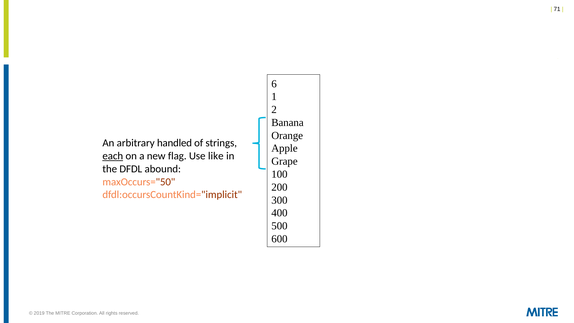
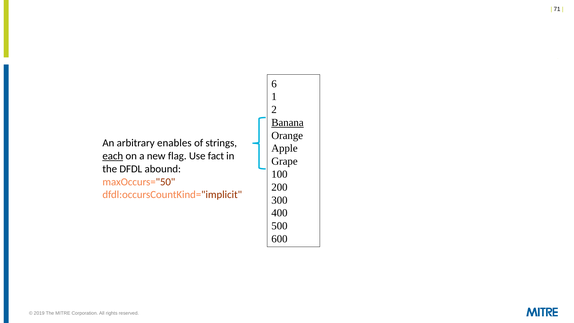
Banana underline: none -> present
handled: handled -> enables
like: like -> fact
